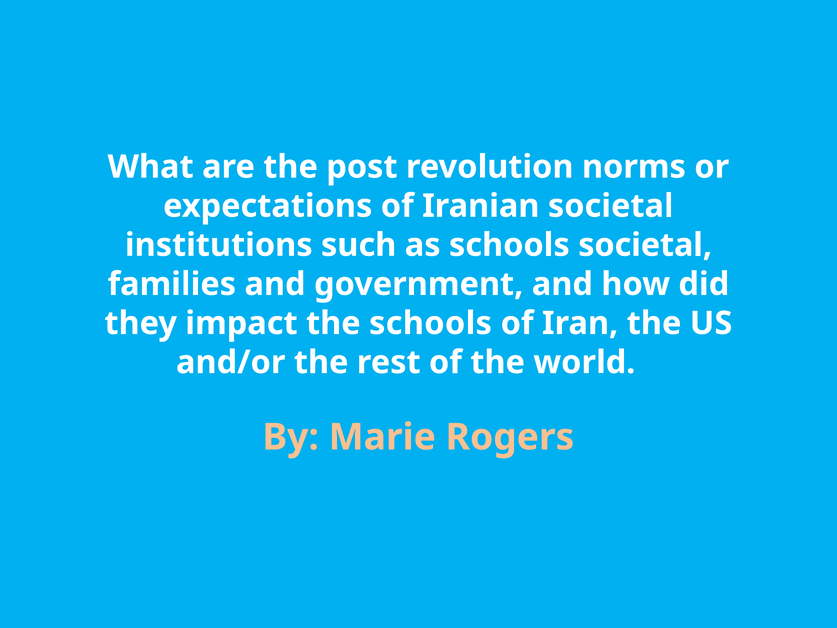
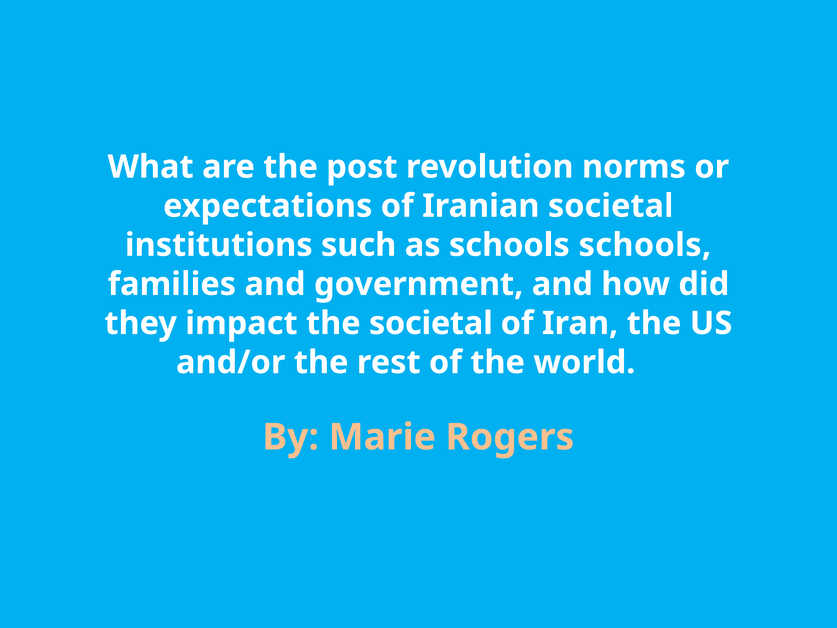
schools societal: societal -> schools
the schools: schools -> societal
